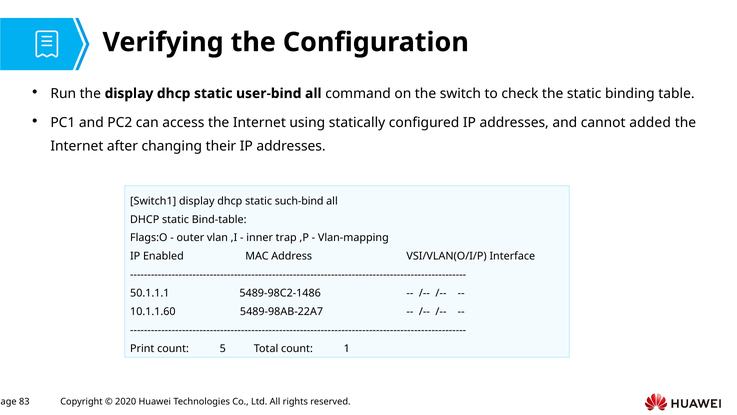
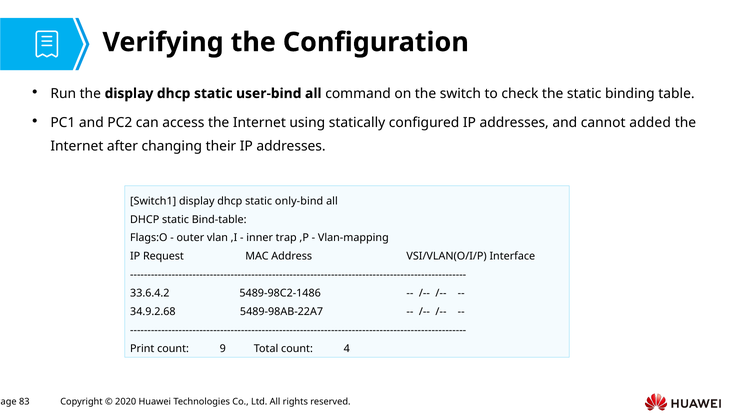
such-bind: such-bind -> only-bind
Enabled: Enabled -> Request
50.1.1.1: 50.1.1.1 -> 33.6.4.2
10.1.1.60: 10.1.1.60 -> 34.9.2.68
5: 5 -> 9
1: 1 -> 4
